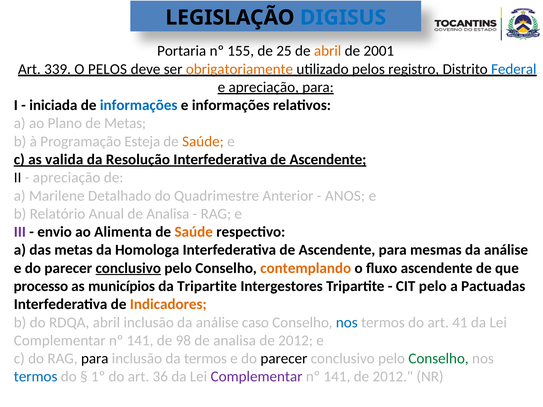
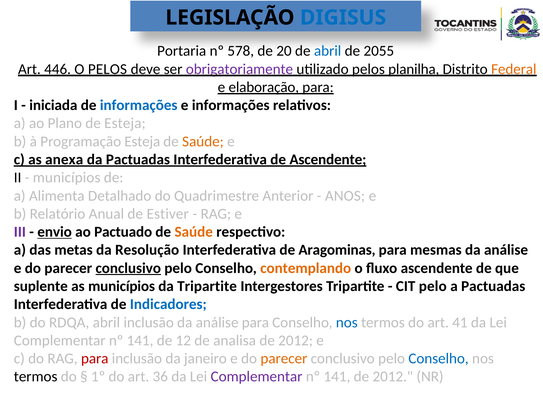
155: 155 -> 578
25: 25 -> 20
abril at (328, 51) colour: orange -> blue
2001: 2001 -> 2055
339: 339 -> 446
obrigatoriamente colour: orange -> purple
registro: registro -> planilha
Federal colour: blue -> orange
e apreciação: apreciação -> elaboração
de Metas: Metas -> Esteja
valida: valida -> anexa
da Resolução: Resolução -> Pactuadas
apreciação at (67, 178): apreciação -> municípios
Marilene: Marilene -> Alimenta
Anual de Analisa: Analisa -> Estiver
envio underline: none -> present
Alimenta: Alimenta -> Pactuado
Homologa: Homologa -> Resolução
Ascendente at (337, 250): Ascendente -> Aragominas
processo: processo -> suplente
Indicadores colour: orange -> blue
análise caso: caso -> para
98: 98 -> 12
para at (95, 359) colour: black -> red
da termos: termos -> janeiro
parecer at (284, 359) colour: black -> orange
Conselho at (439, 359) colour: green -> blue
termos at (36, 377) colour: blue -> black
